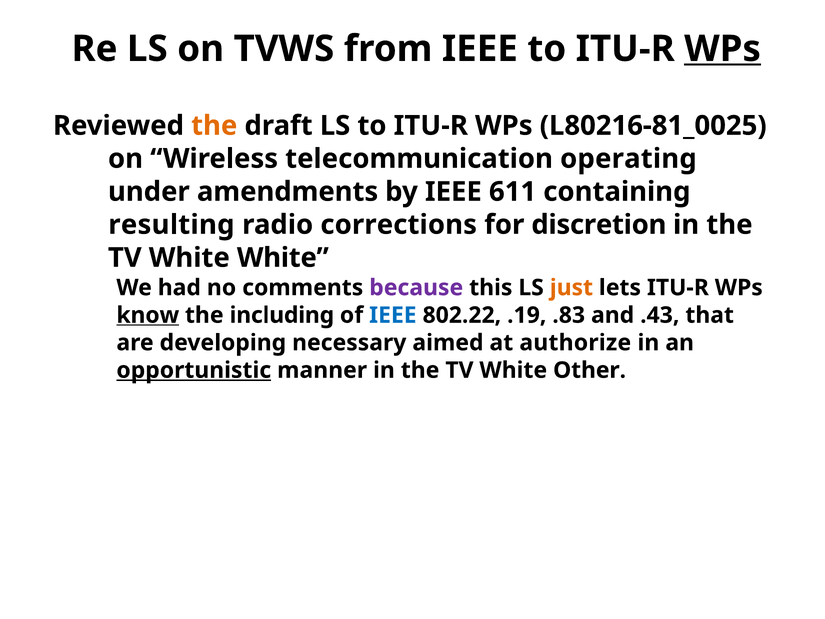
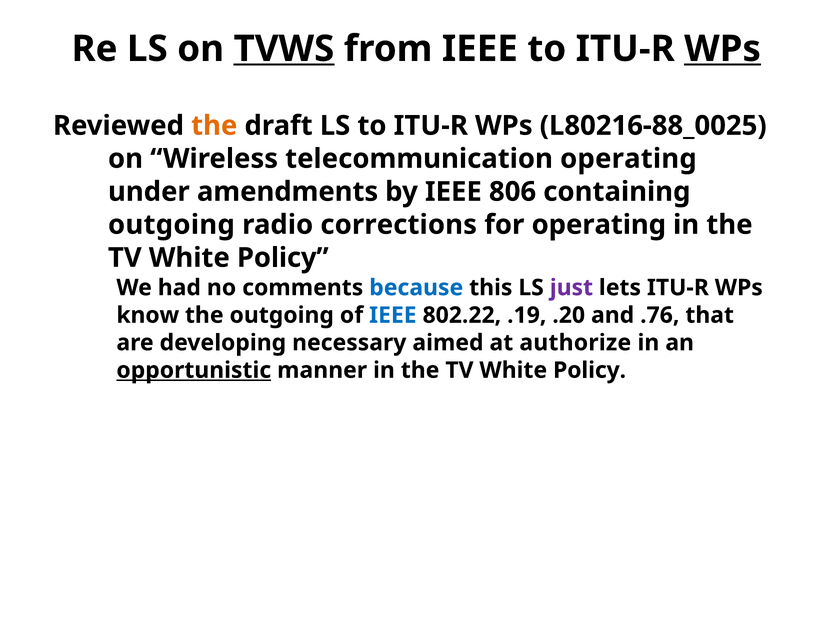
TVWS underline: none -> present
L80216-81_0025: L80216-81_0025 -> L80216-88_0025
611: 611 -> 806
resulting at (171, 225): resulting -> outgoing
for discretion: discretion -> operating
White at (283, 258): White -> Policy
because colour: purple -> blue
just colour: orange -> purple
know underline: present -> none
the including: including -> outgoing
.83: .83 -> .20
.43: .43 -> .76
Other at (590, 370): Other -> Policy
